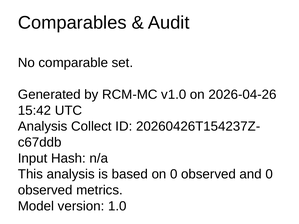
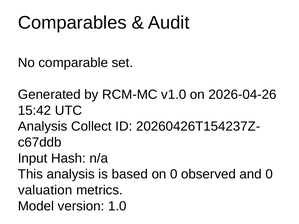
observed at (45, 190): observed -> valuation
